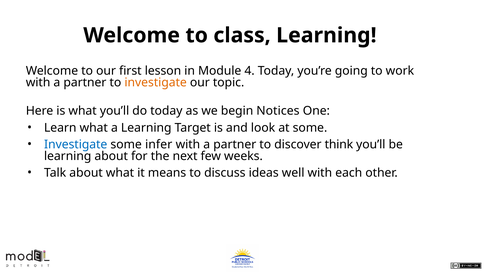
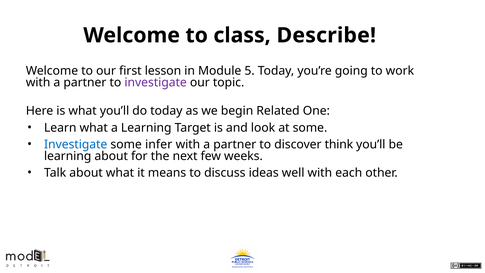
class Learning: Learning -> Describe
4: 4 -> 5
investigate at (156, 83) colour: orange -> purple
Notices: Notices -> Related
